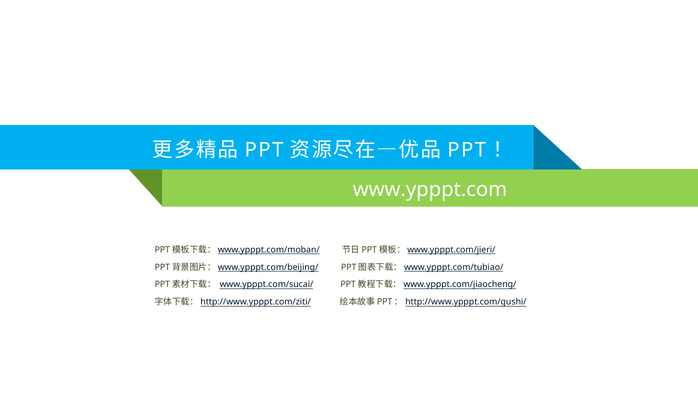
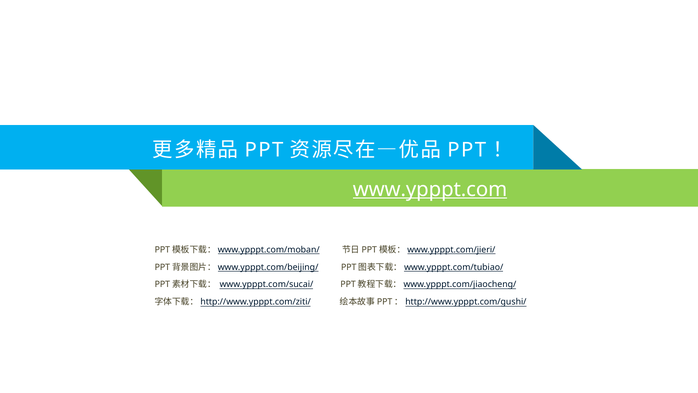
www.ypppt.com underline: none -> present
